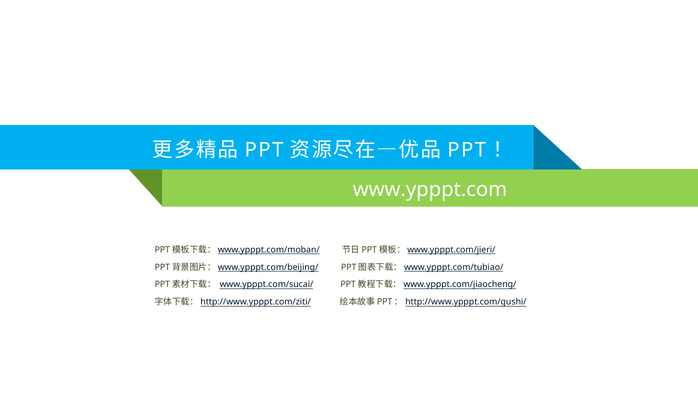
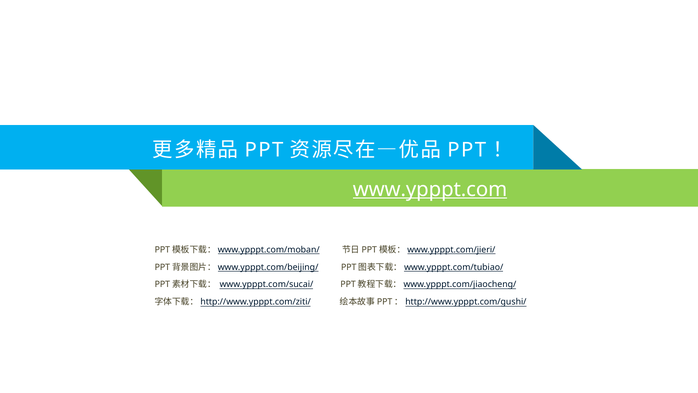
www.ypppt.com underline: none -> present
